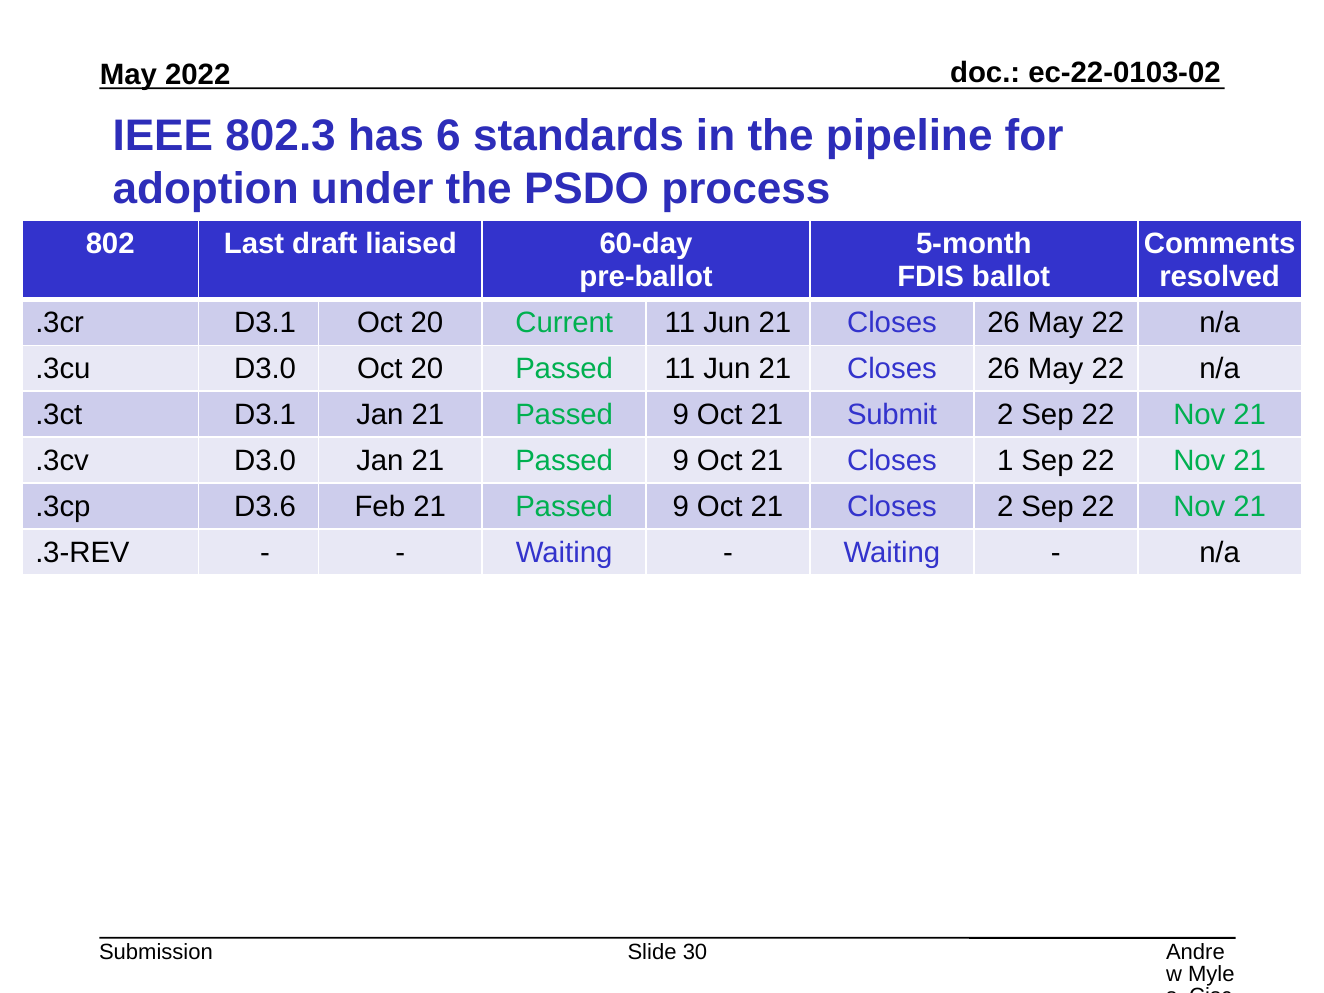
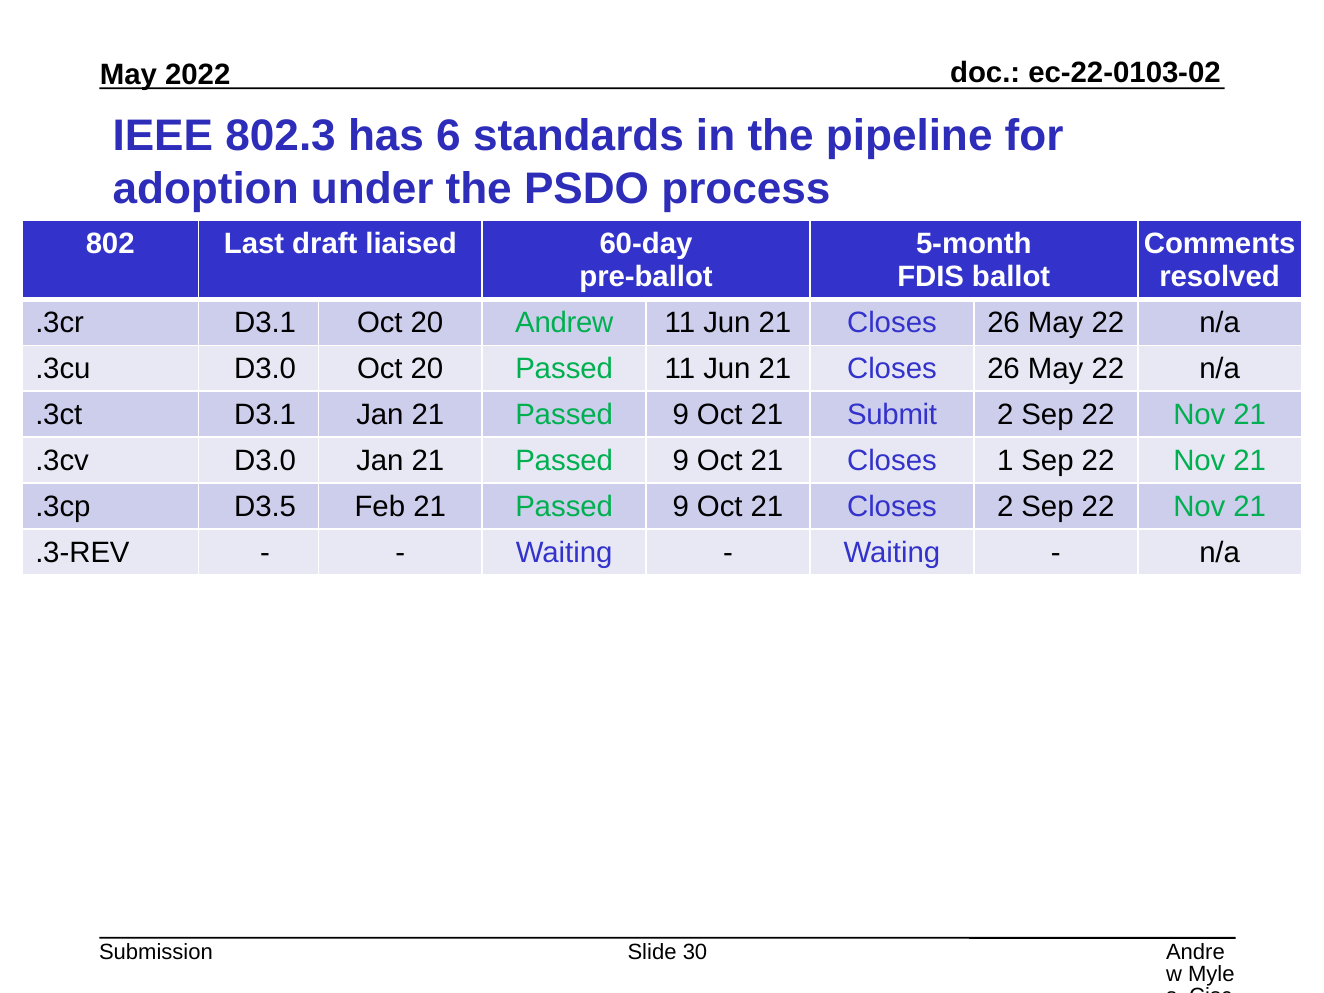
Current: Current -> Andrew
D3.6: D3.6 -> D3.5
